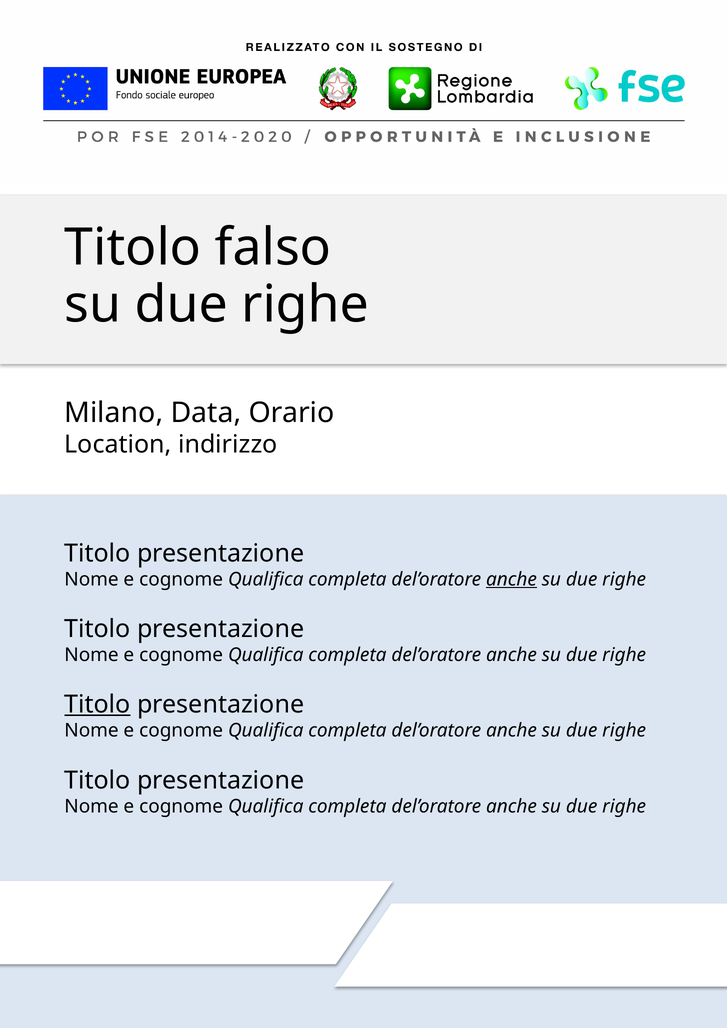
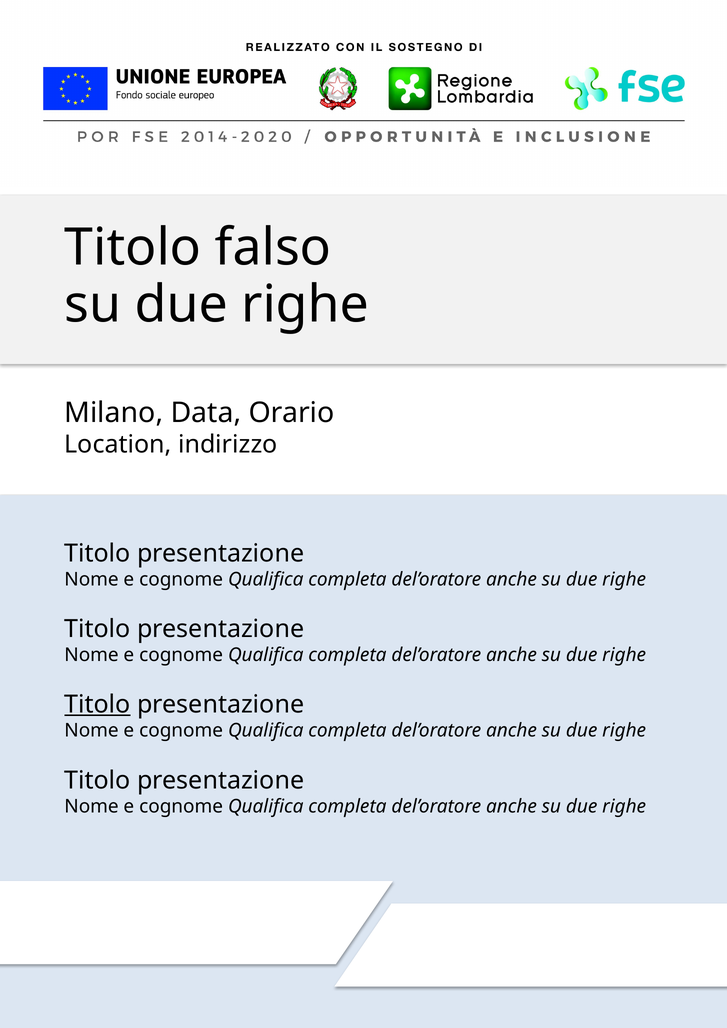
anche at (511, 580) underline: present -> none
